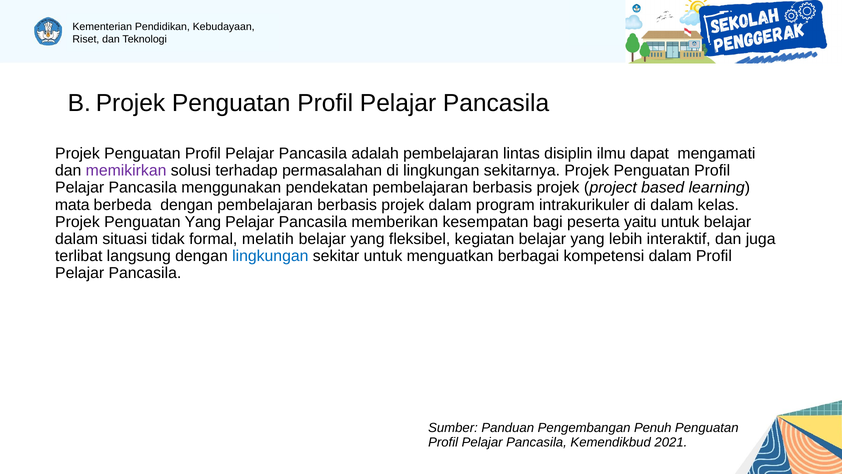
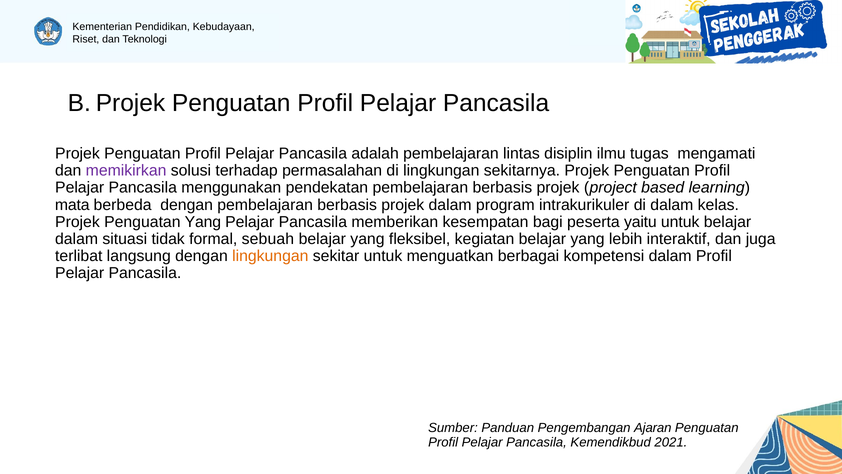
dapat: dapat -> tugas
melatih: melatih -> sebuah
lingkungan at (270, 256) colour: blue -> orange
Penuh: Penuh -> Ajaran
